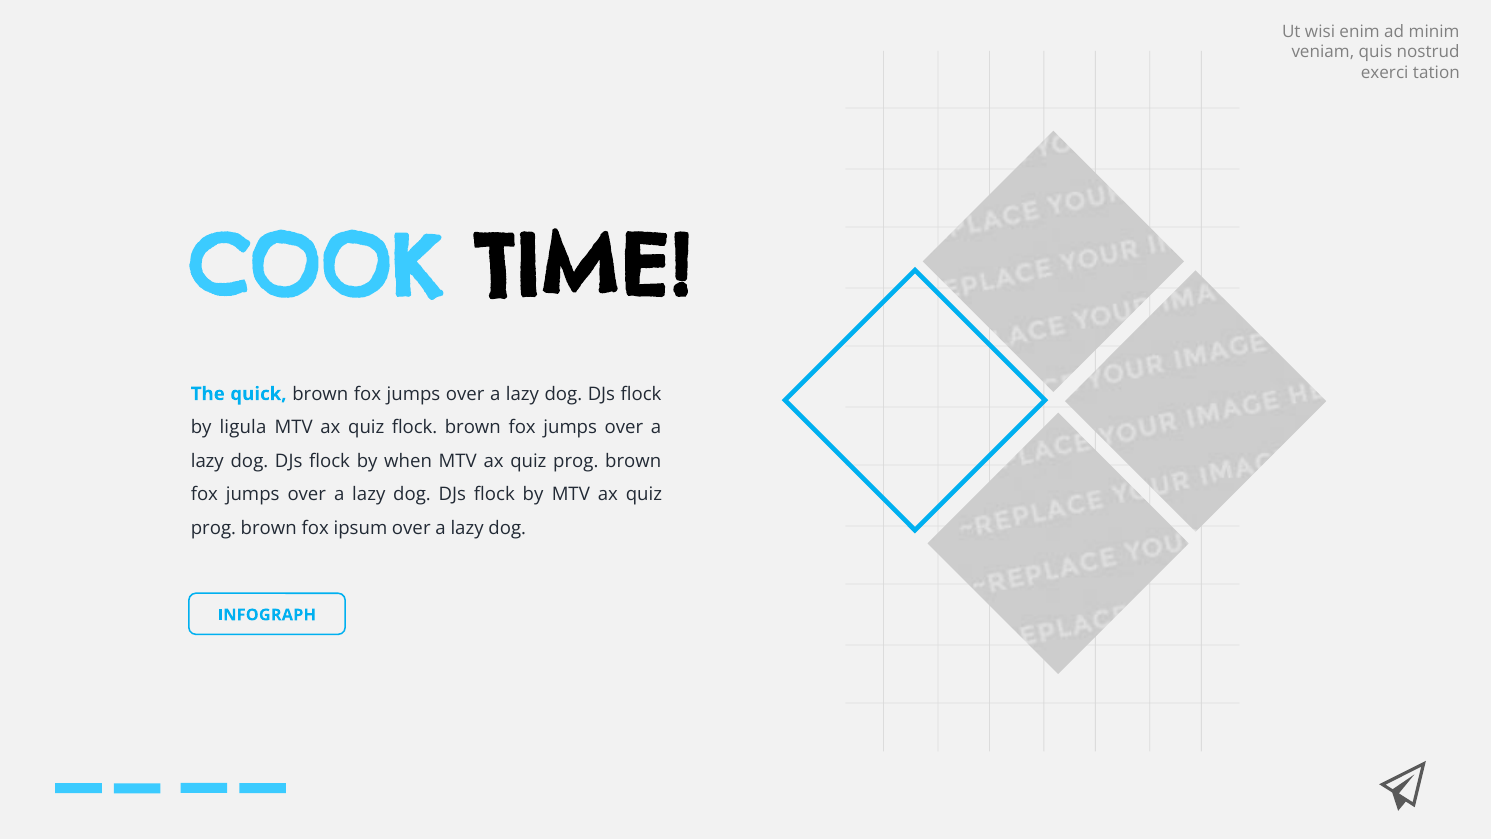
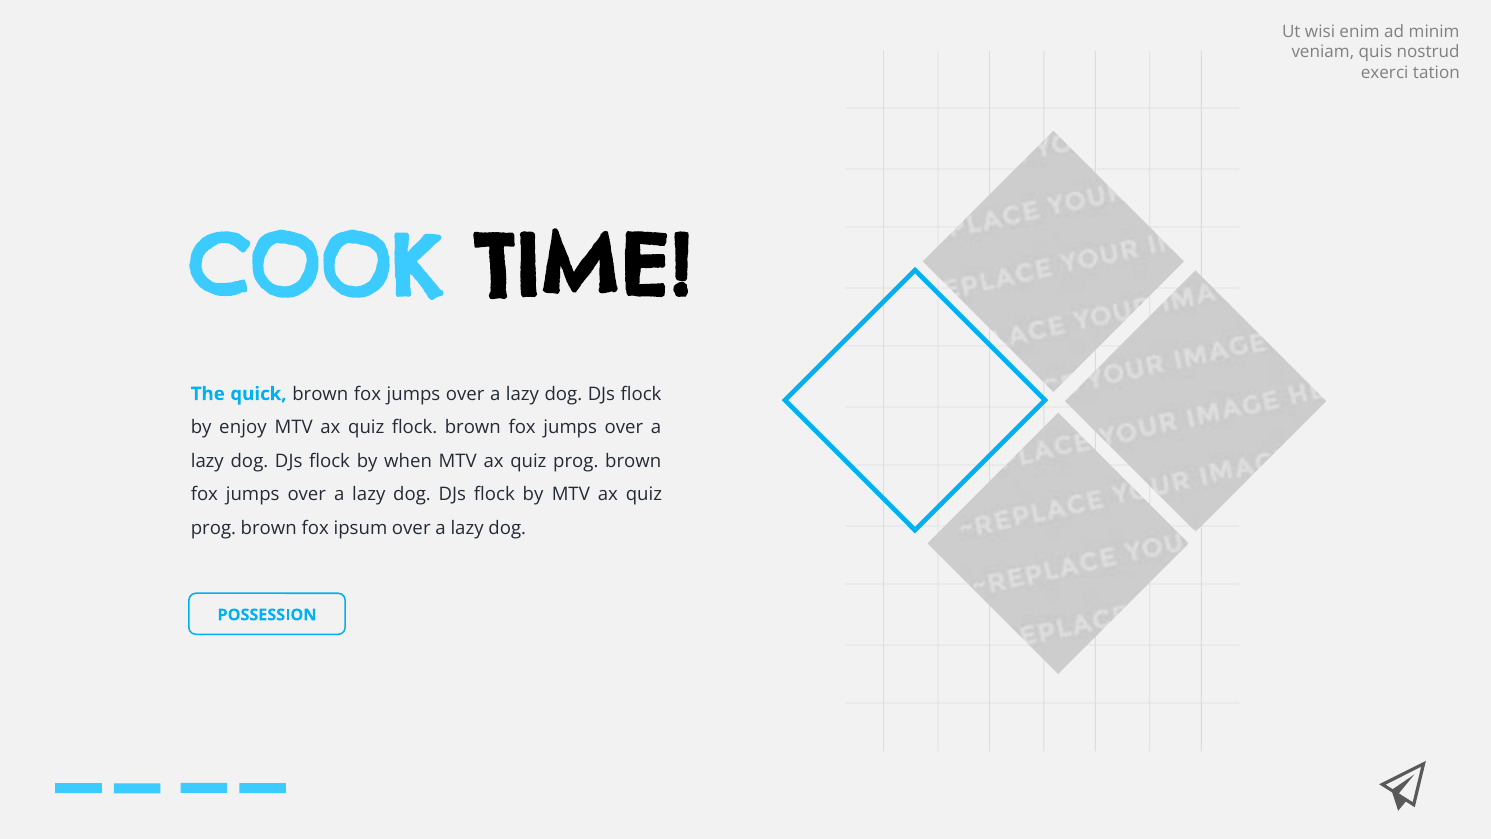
ligula: ligula -> enjoy
INFOGRAPH: INFOGRAPH -> POSSESSION
